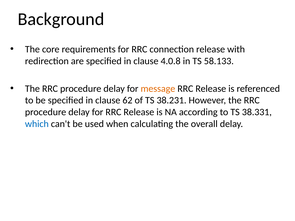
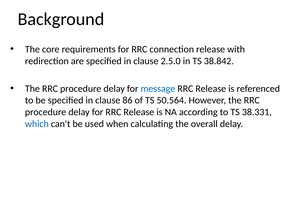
4.0.8: 4.0.8 -> 2.5.0
58.133: 58.133 -> 38.842
message colour: orange -> blue
62: 62 -> 86
38.231: 38.231 -> 50.564
